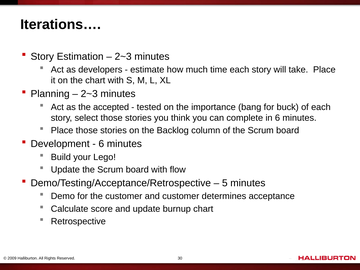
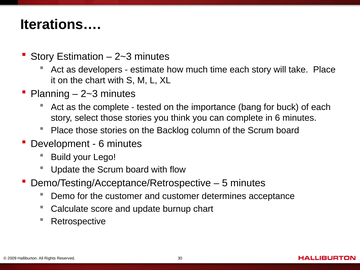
the accepted: accepted -> complete
